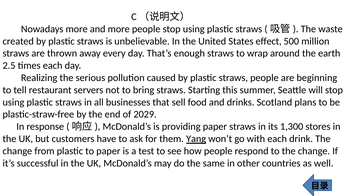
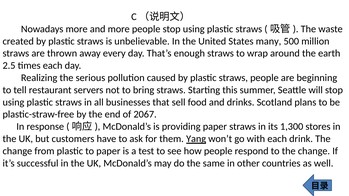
effect: effect -> many
2029: 2029 -> 2067
